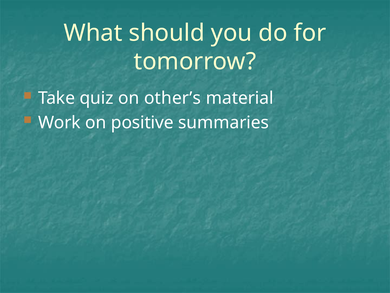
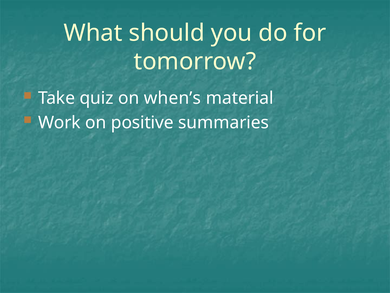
other’s: other’s -> when’s
